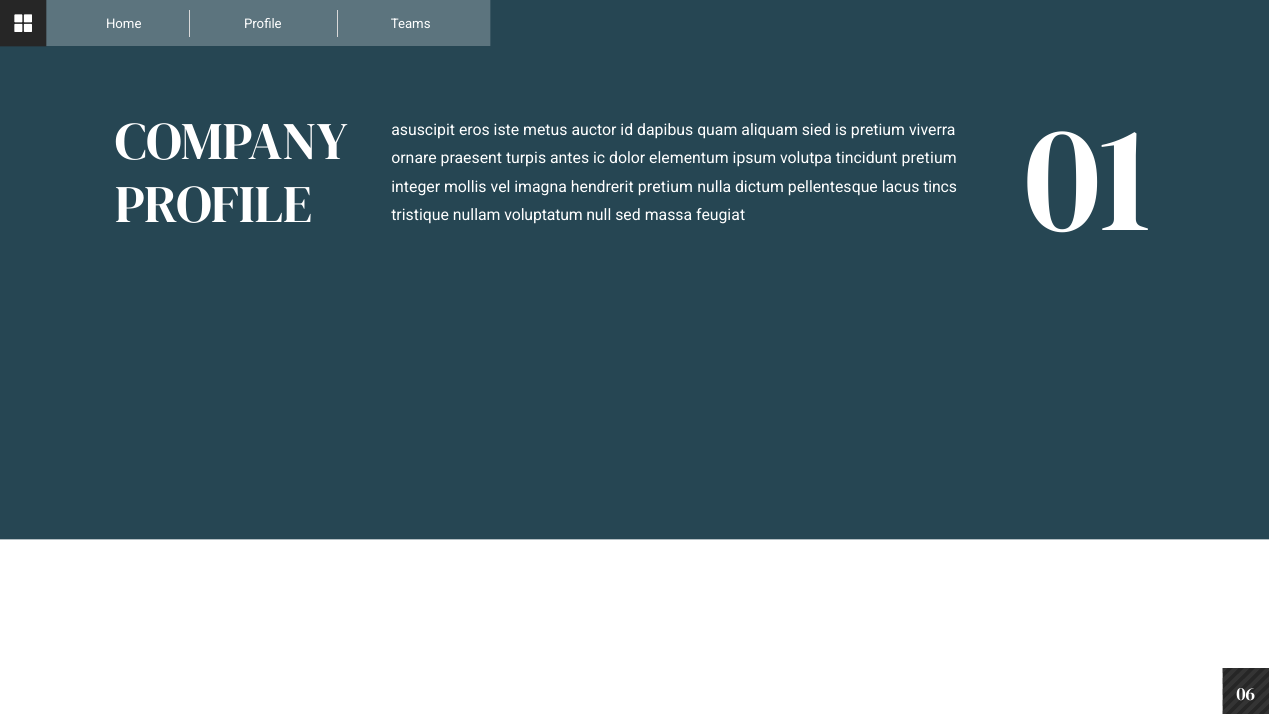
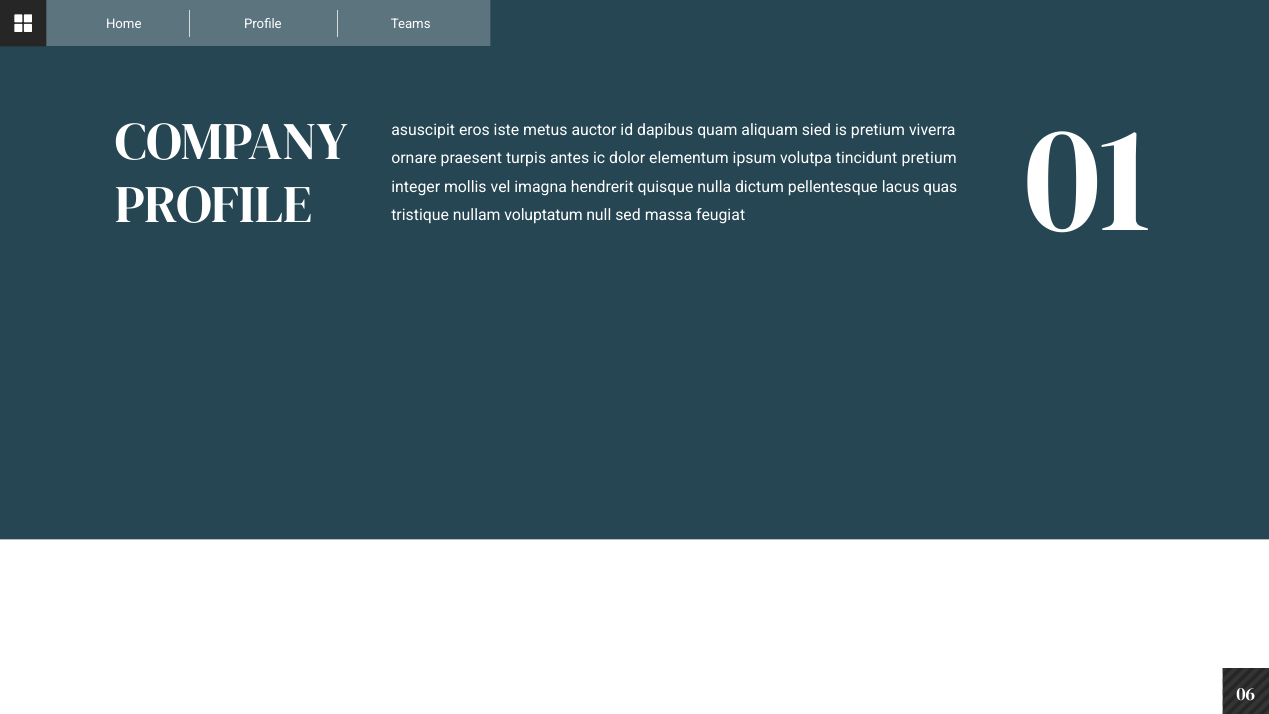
hendrerit pretium: pretium -> quisque
tincs: tincs -> quas
